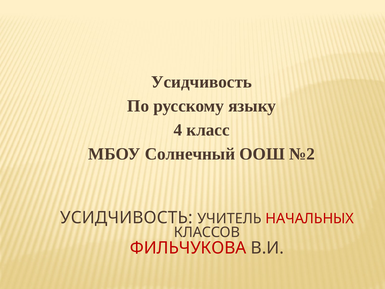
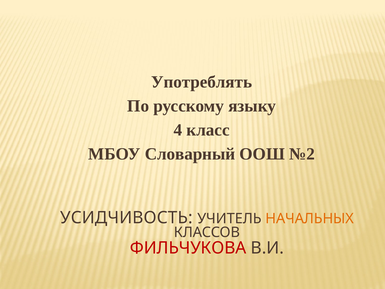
Усидчивость at (202, 82): Усидчивость -> Употреблять
Солнечный: Солнечный -> Словарный
НАЧАЛЬНЫХ colour: red -> orange
